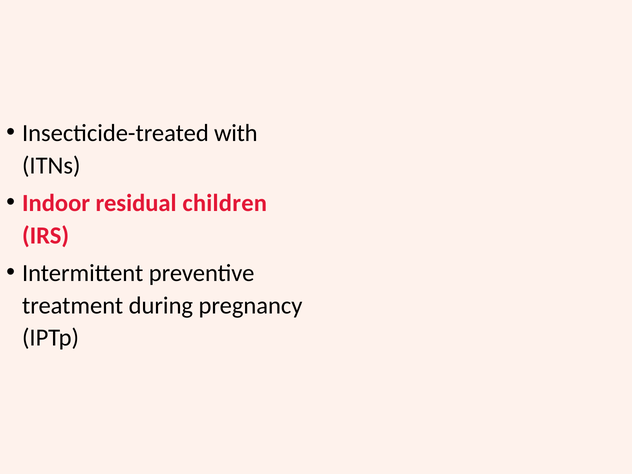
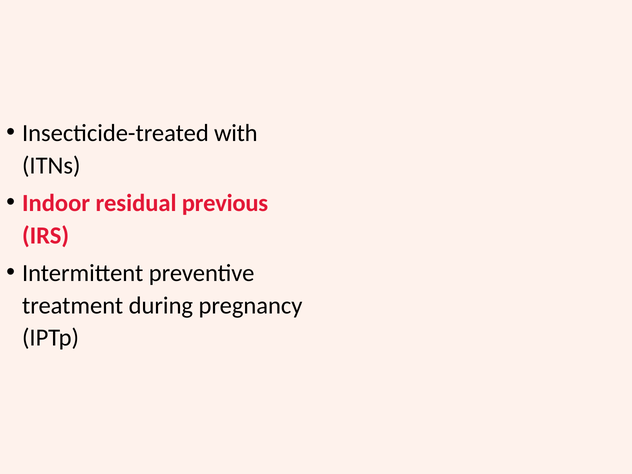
children: children -> previous
